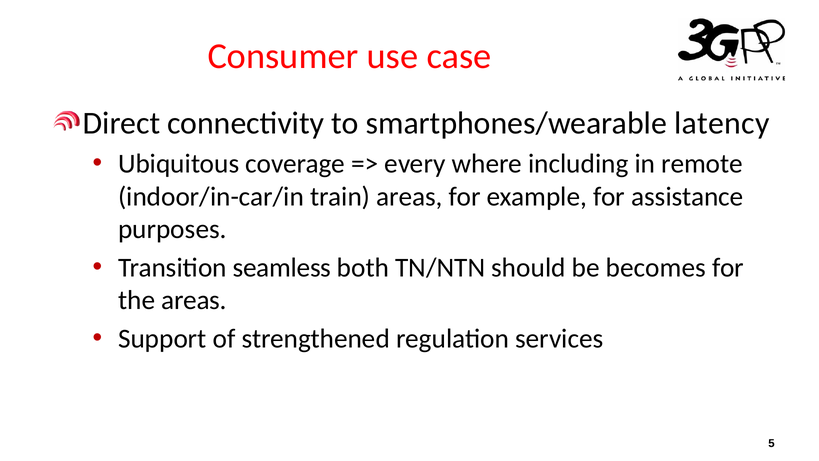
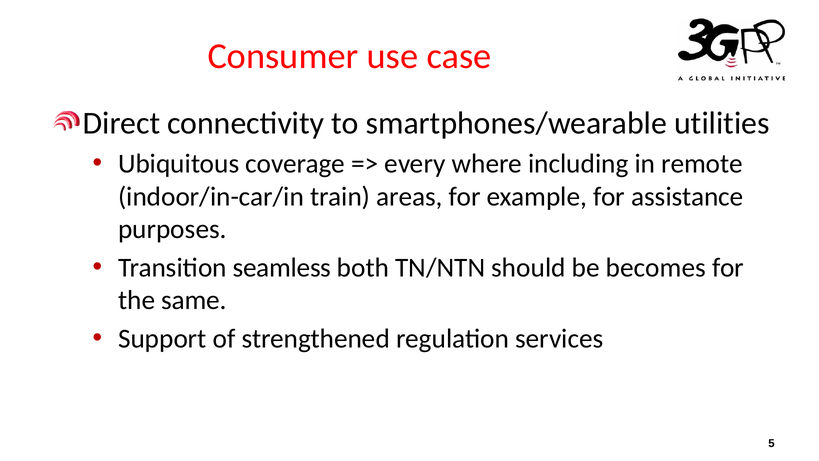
latency: latency -> utilities
the areas: areas -> same
